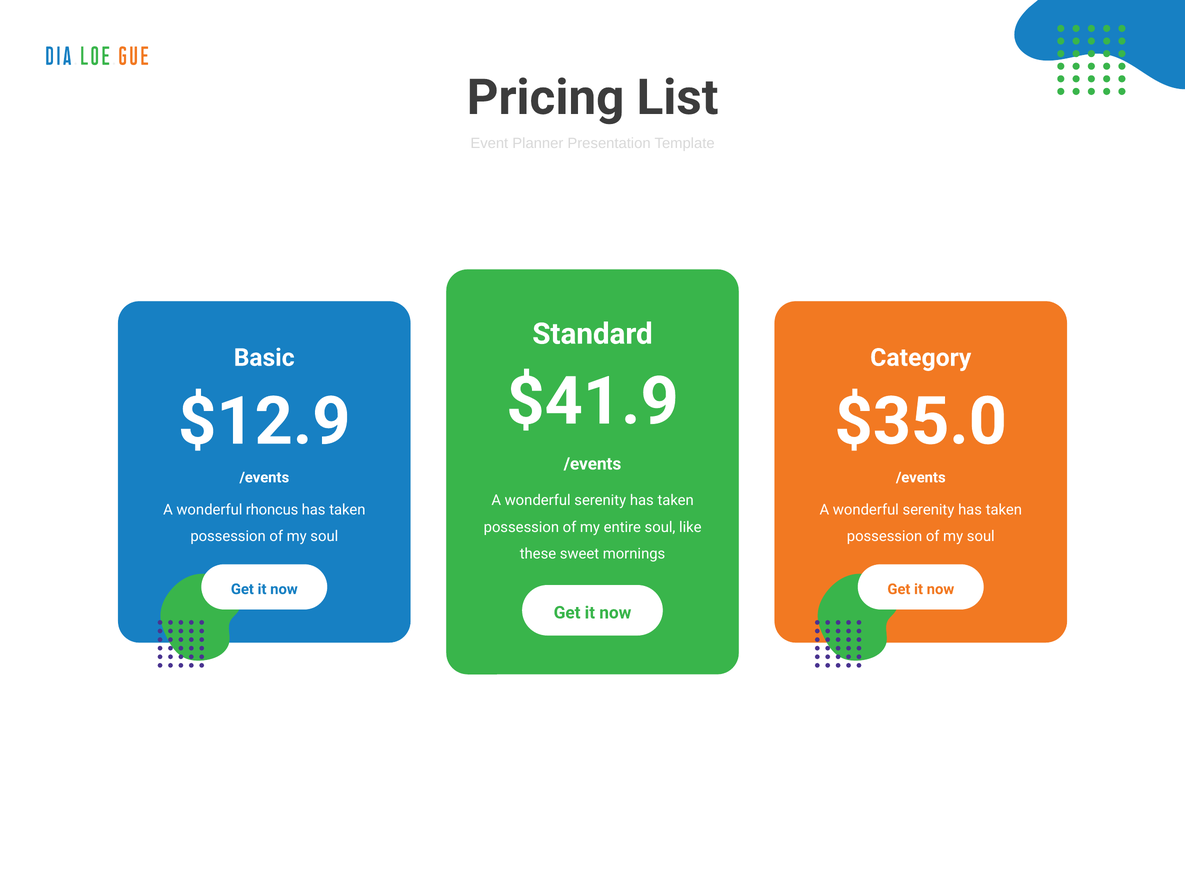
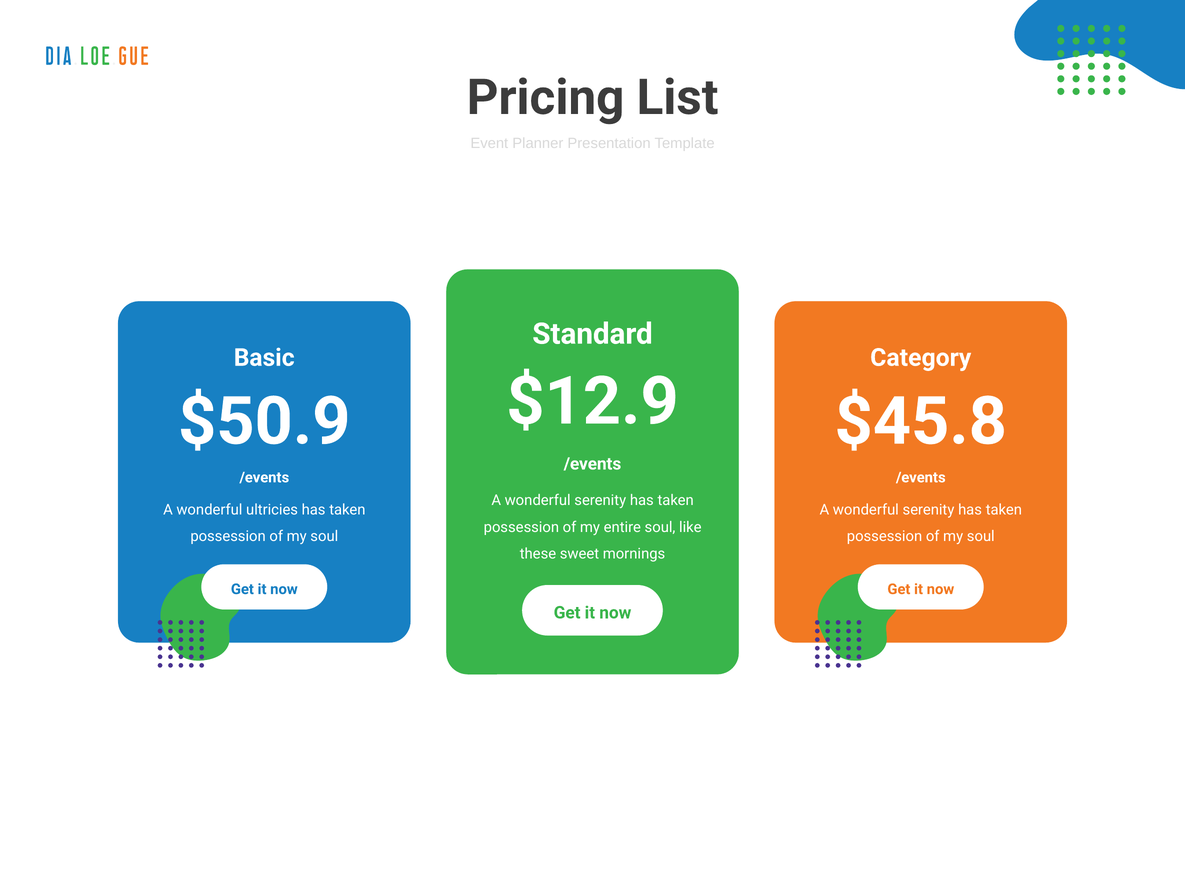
$41.9: $41.9 -> $12.9
$12.9: $12.9 -> $50.9
$35.0: $35.0 -> $45.8
rhoncus: rhoncus -> ultricies
